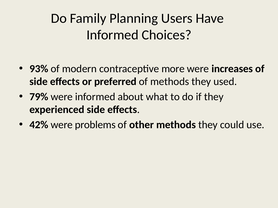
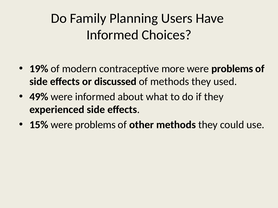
93%: 93% -> 19%
increases at (232, 69): increases -> problems
preferred: preferred -> discussed
79%: 79% -> 49%
42%: 42% -> 15%
